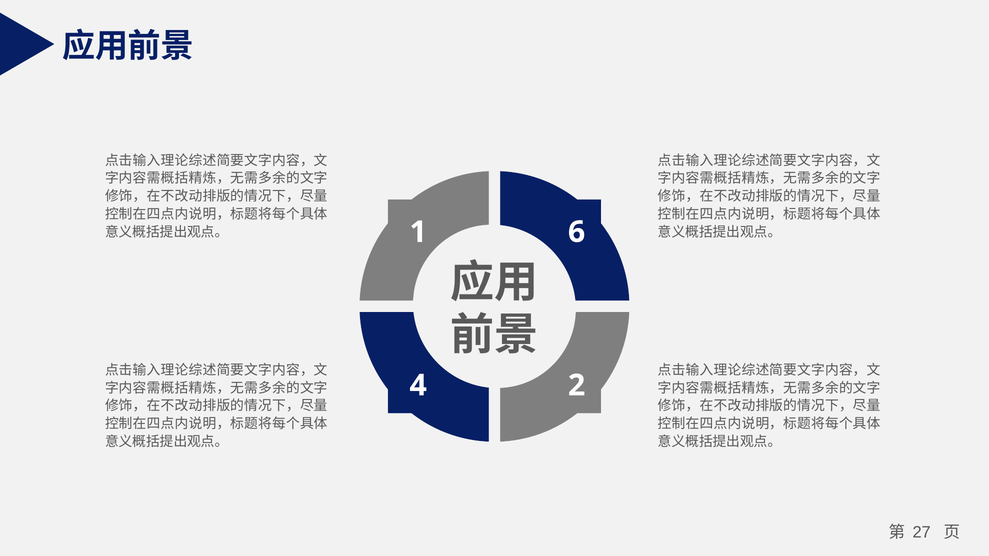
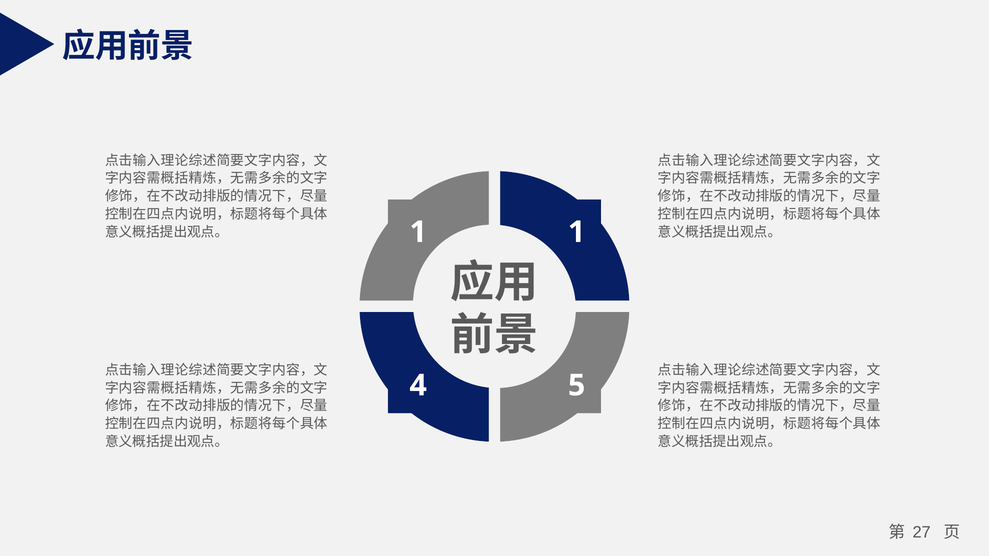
1 6: 6 -> 1
2: 2 -> 5
